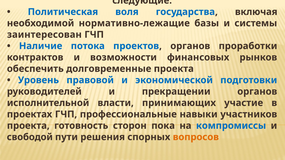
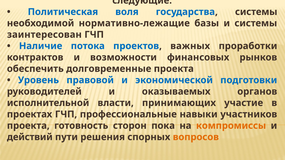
государства включая: включая -> системы
проектов органов: органов -> важных
прекращении: прекращении -> оказываемых
компромиссы colour: blue -> orange
свободой: свободой -> действий
